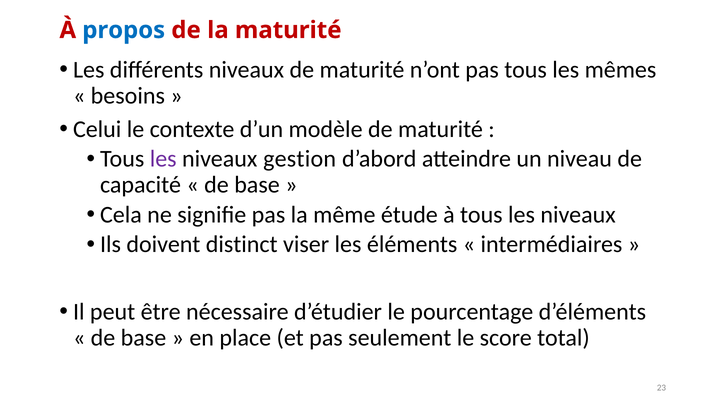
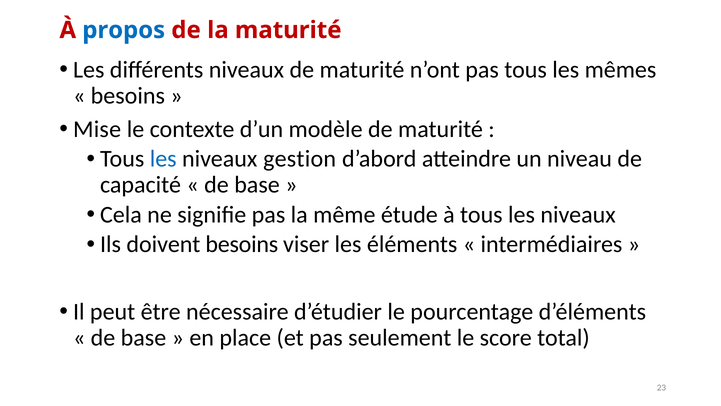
Celui: Celui -> Mise
les at (163, 159) colour: purple -> blue
doivent distinct: distinct -> besoins
